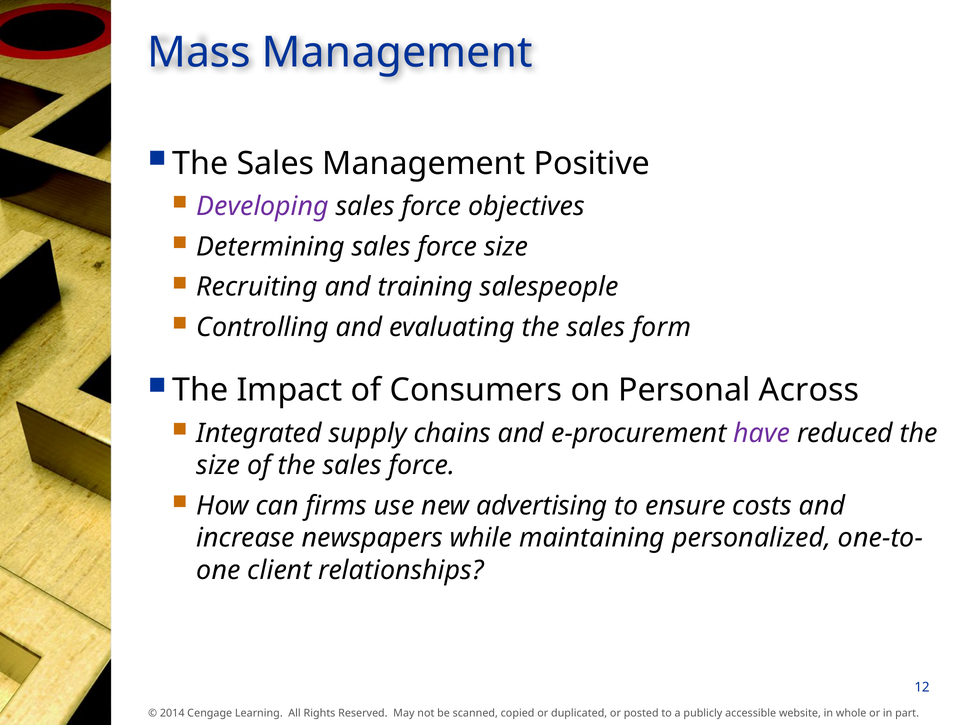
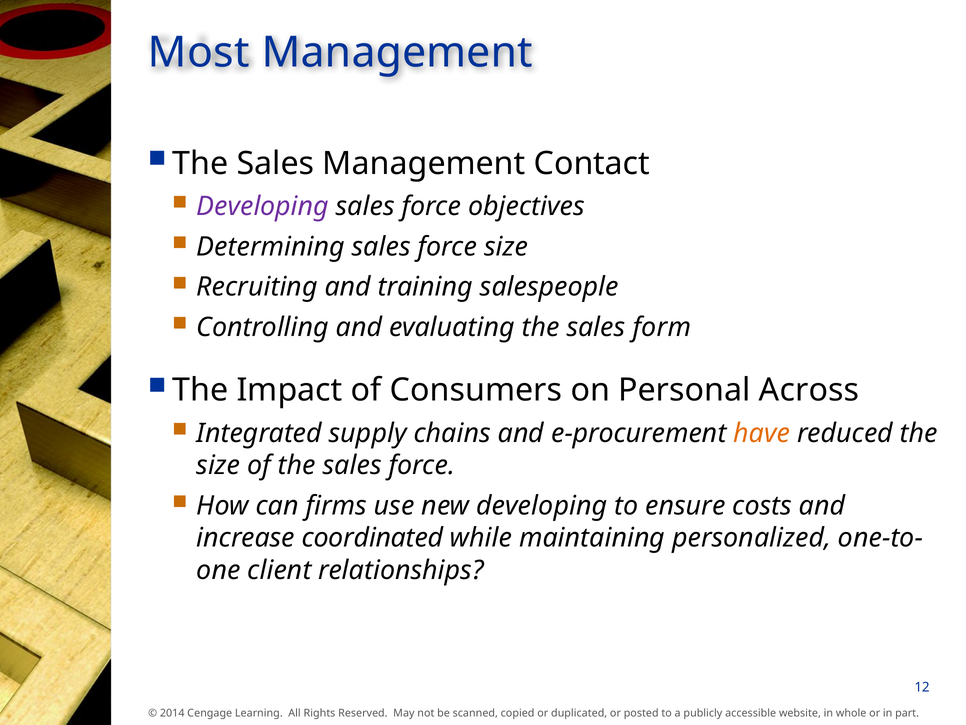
Mass: Mass -> Most
Positive: Positive -> Contact
have colour: purple -> orange
new advertising: advertising -> developing
newspapers: newspapers -> coordinated
